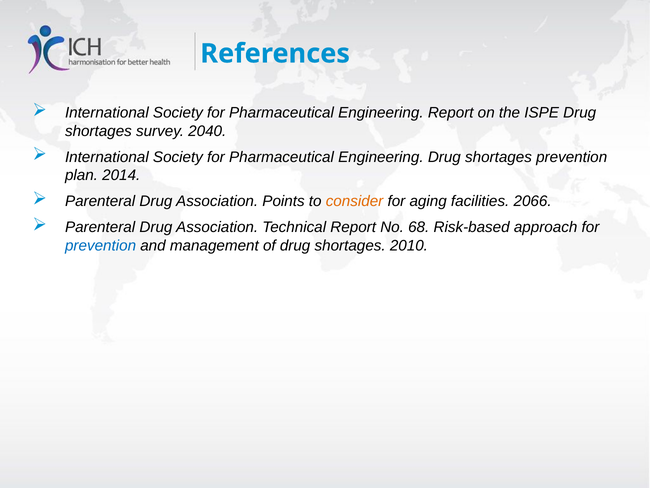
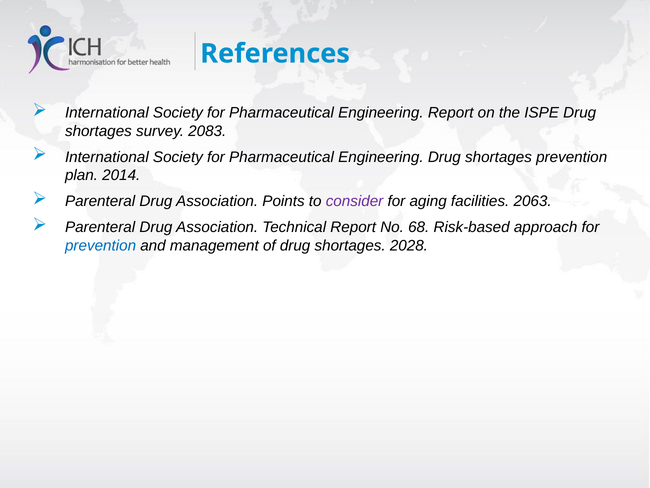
2040: 2040 -> 2083
consider colour: orange -> purple
2066: 2066 -> 2063
2010: 2010 -> 2028
